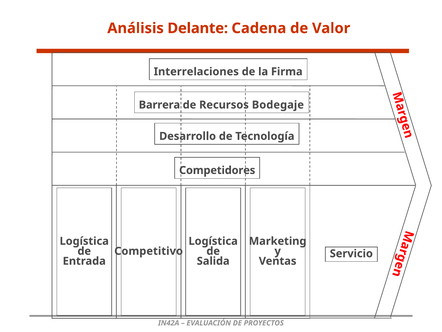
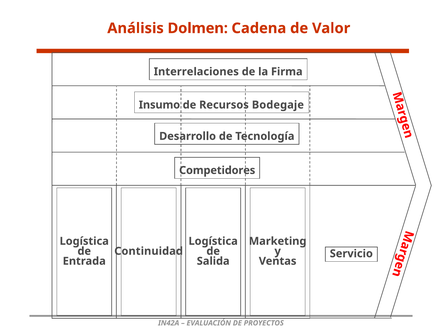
Delante: Delante -> Dolmen
Barrera: Barrera -> Insumo
Competitivo: Competitivo -> Continuidad
